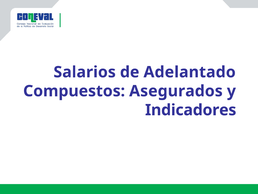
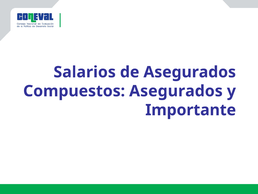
de Adelantado: Adelantado -> Asegurados
Indicadores: Indicadores -> Importante
